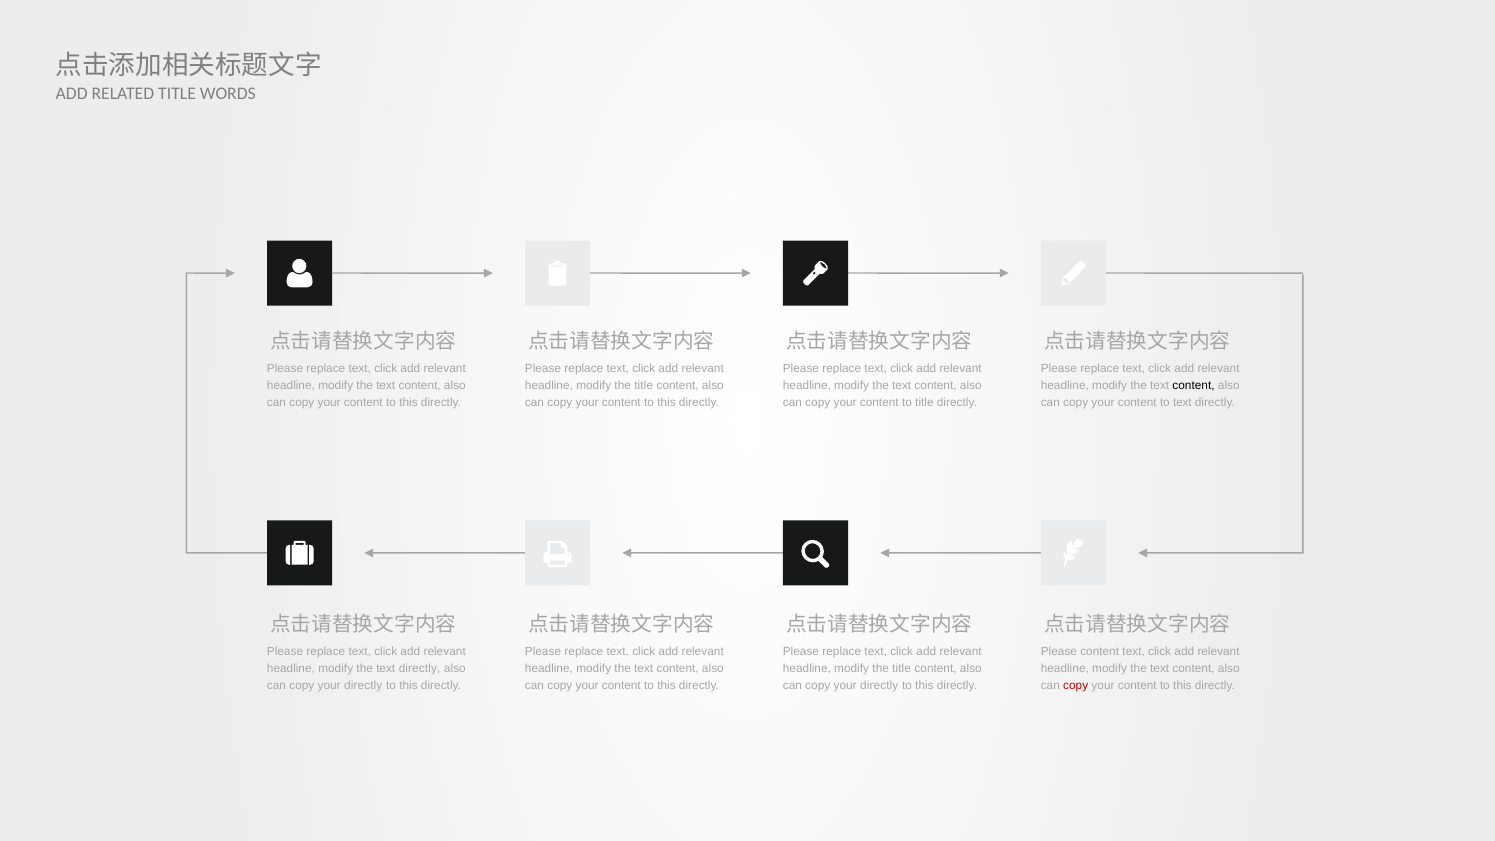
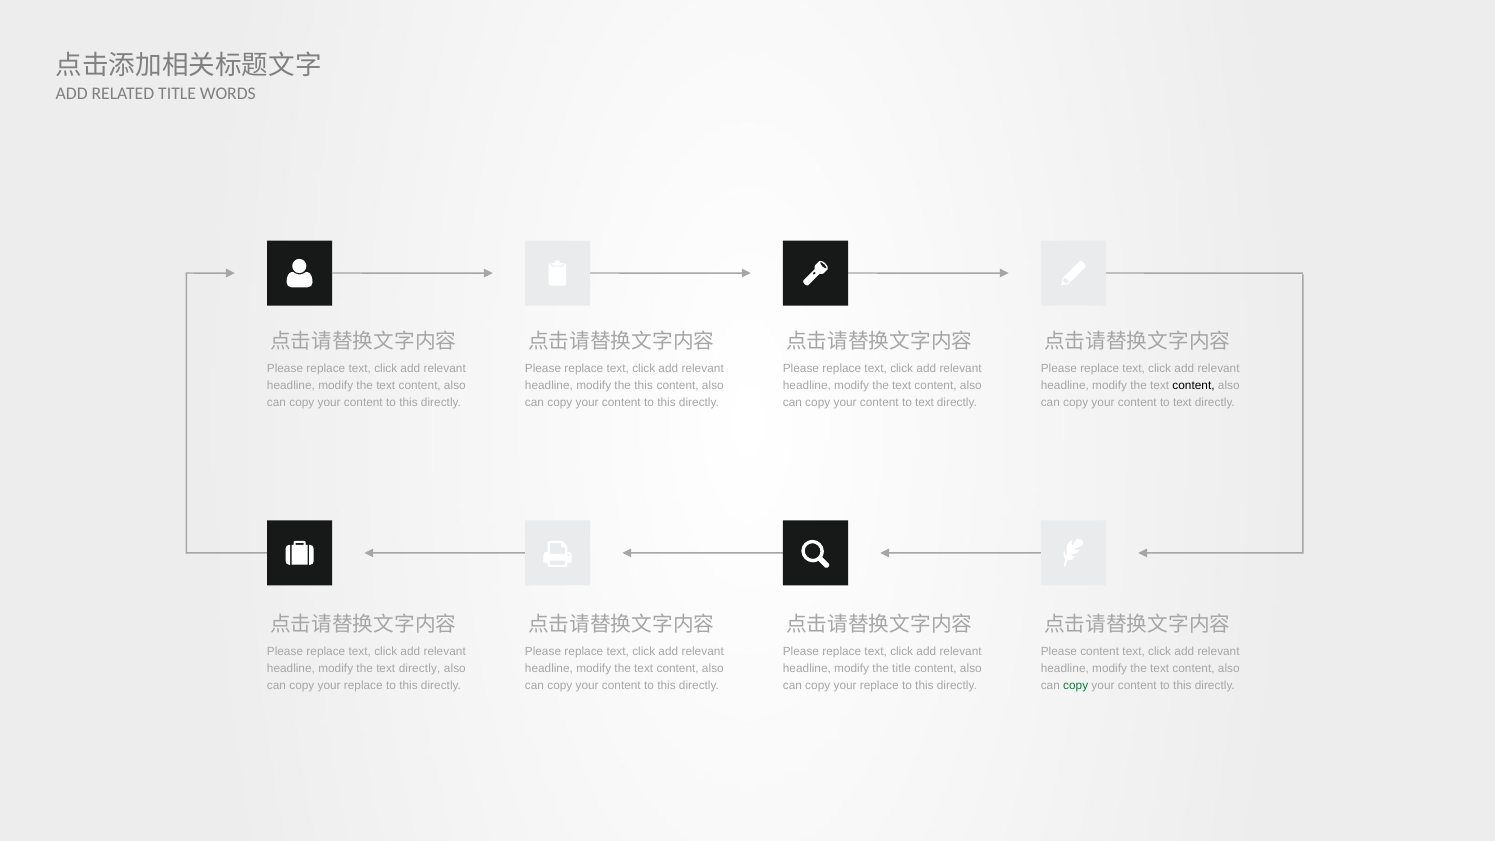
title at (644, 385): title -> this
title at (924, 402): title -> text
directly at (363, 686): directly -> replace
directly at (879, 686): directly -> replace
copy at (1076, 686) colour: red -> green
